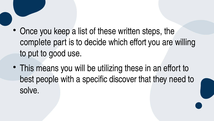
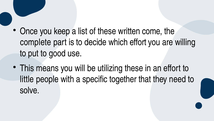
steps: steps -> come
best: best -> little
discover: discover -> together
